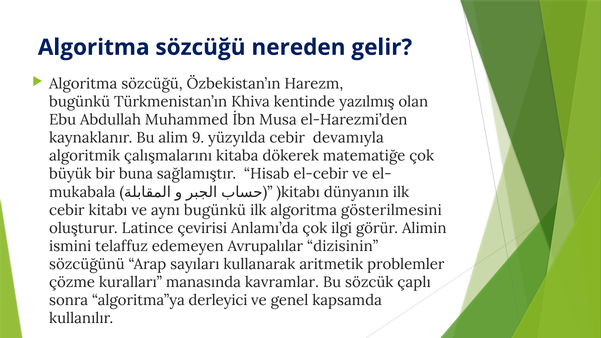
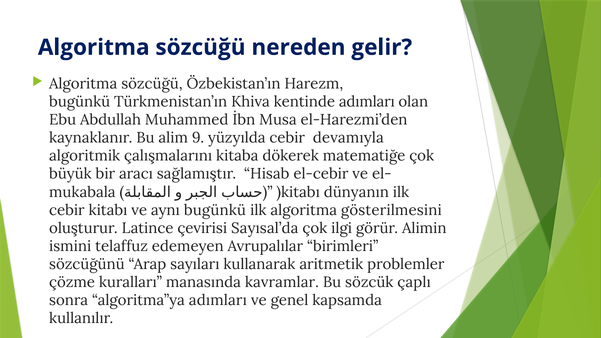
kentinde yazılmış: yazılmış -> adımları
buna: buna -> aracı
Anlamı’da: Anlamı’da -> Sayısal’da
dizisinin: dizisinin -> birimleri
algoritma”ya derleyici: derleyici -> adımları
